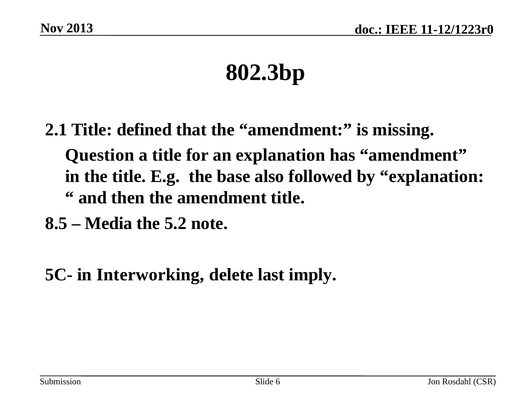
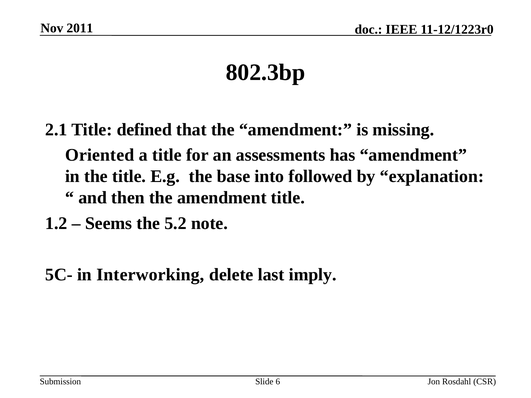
2013: 2013 -> 2011
Question: Question -> Oriented
an explanation: explanation -> assessments
also: also -> into
8.5: 8.5 -> 1.2
Media: Media -> Seems
